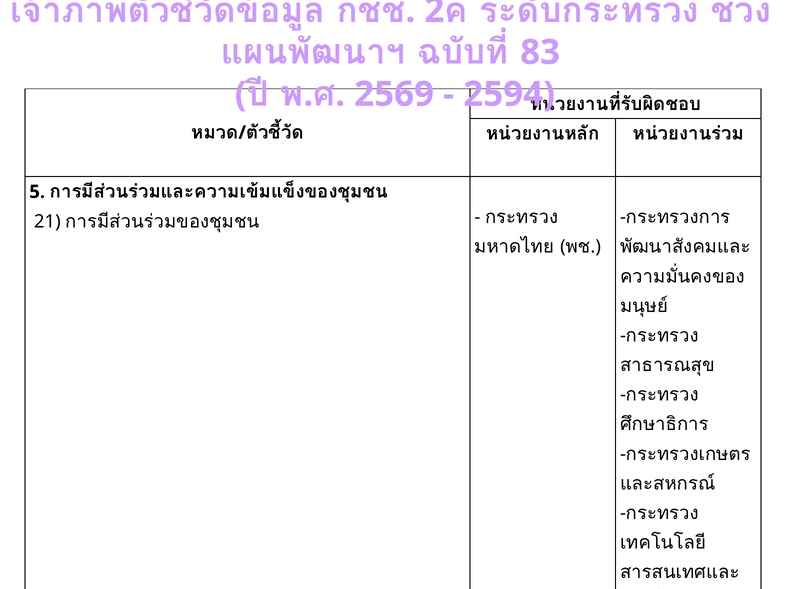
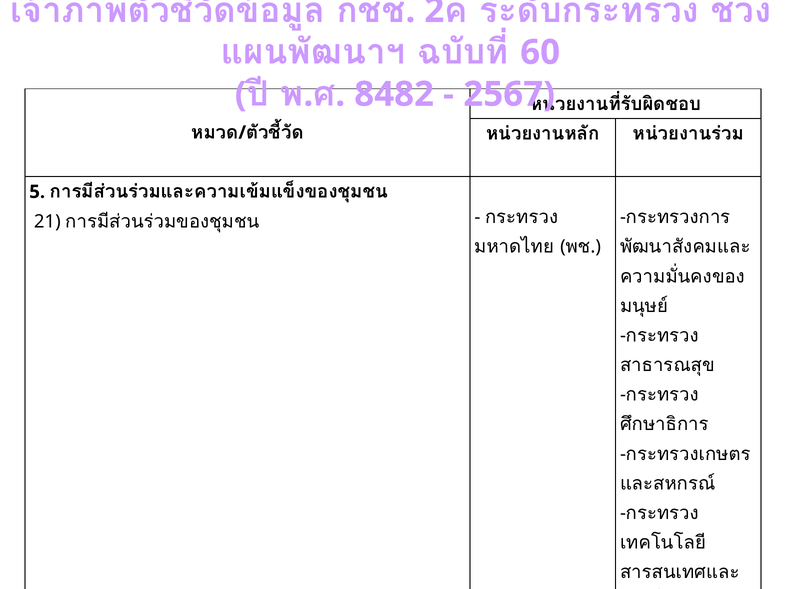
83: 83 -> 60
2569: 2569 -> 8482
2594: 2594 -> 2567
